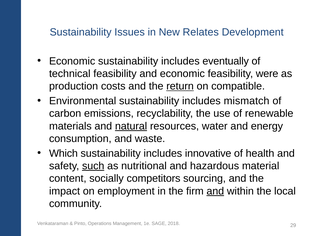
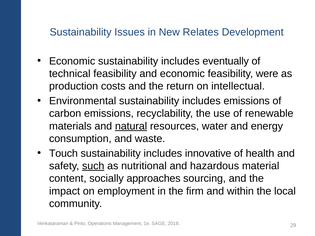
return underline: present -> none
compatible: compatible -> intellectual
includes mismatch: mismatch -> emissions
Which: Which -> Touch
competitors: competitors -> approaches
and at (215, 191) underline: present -> none
